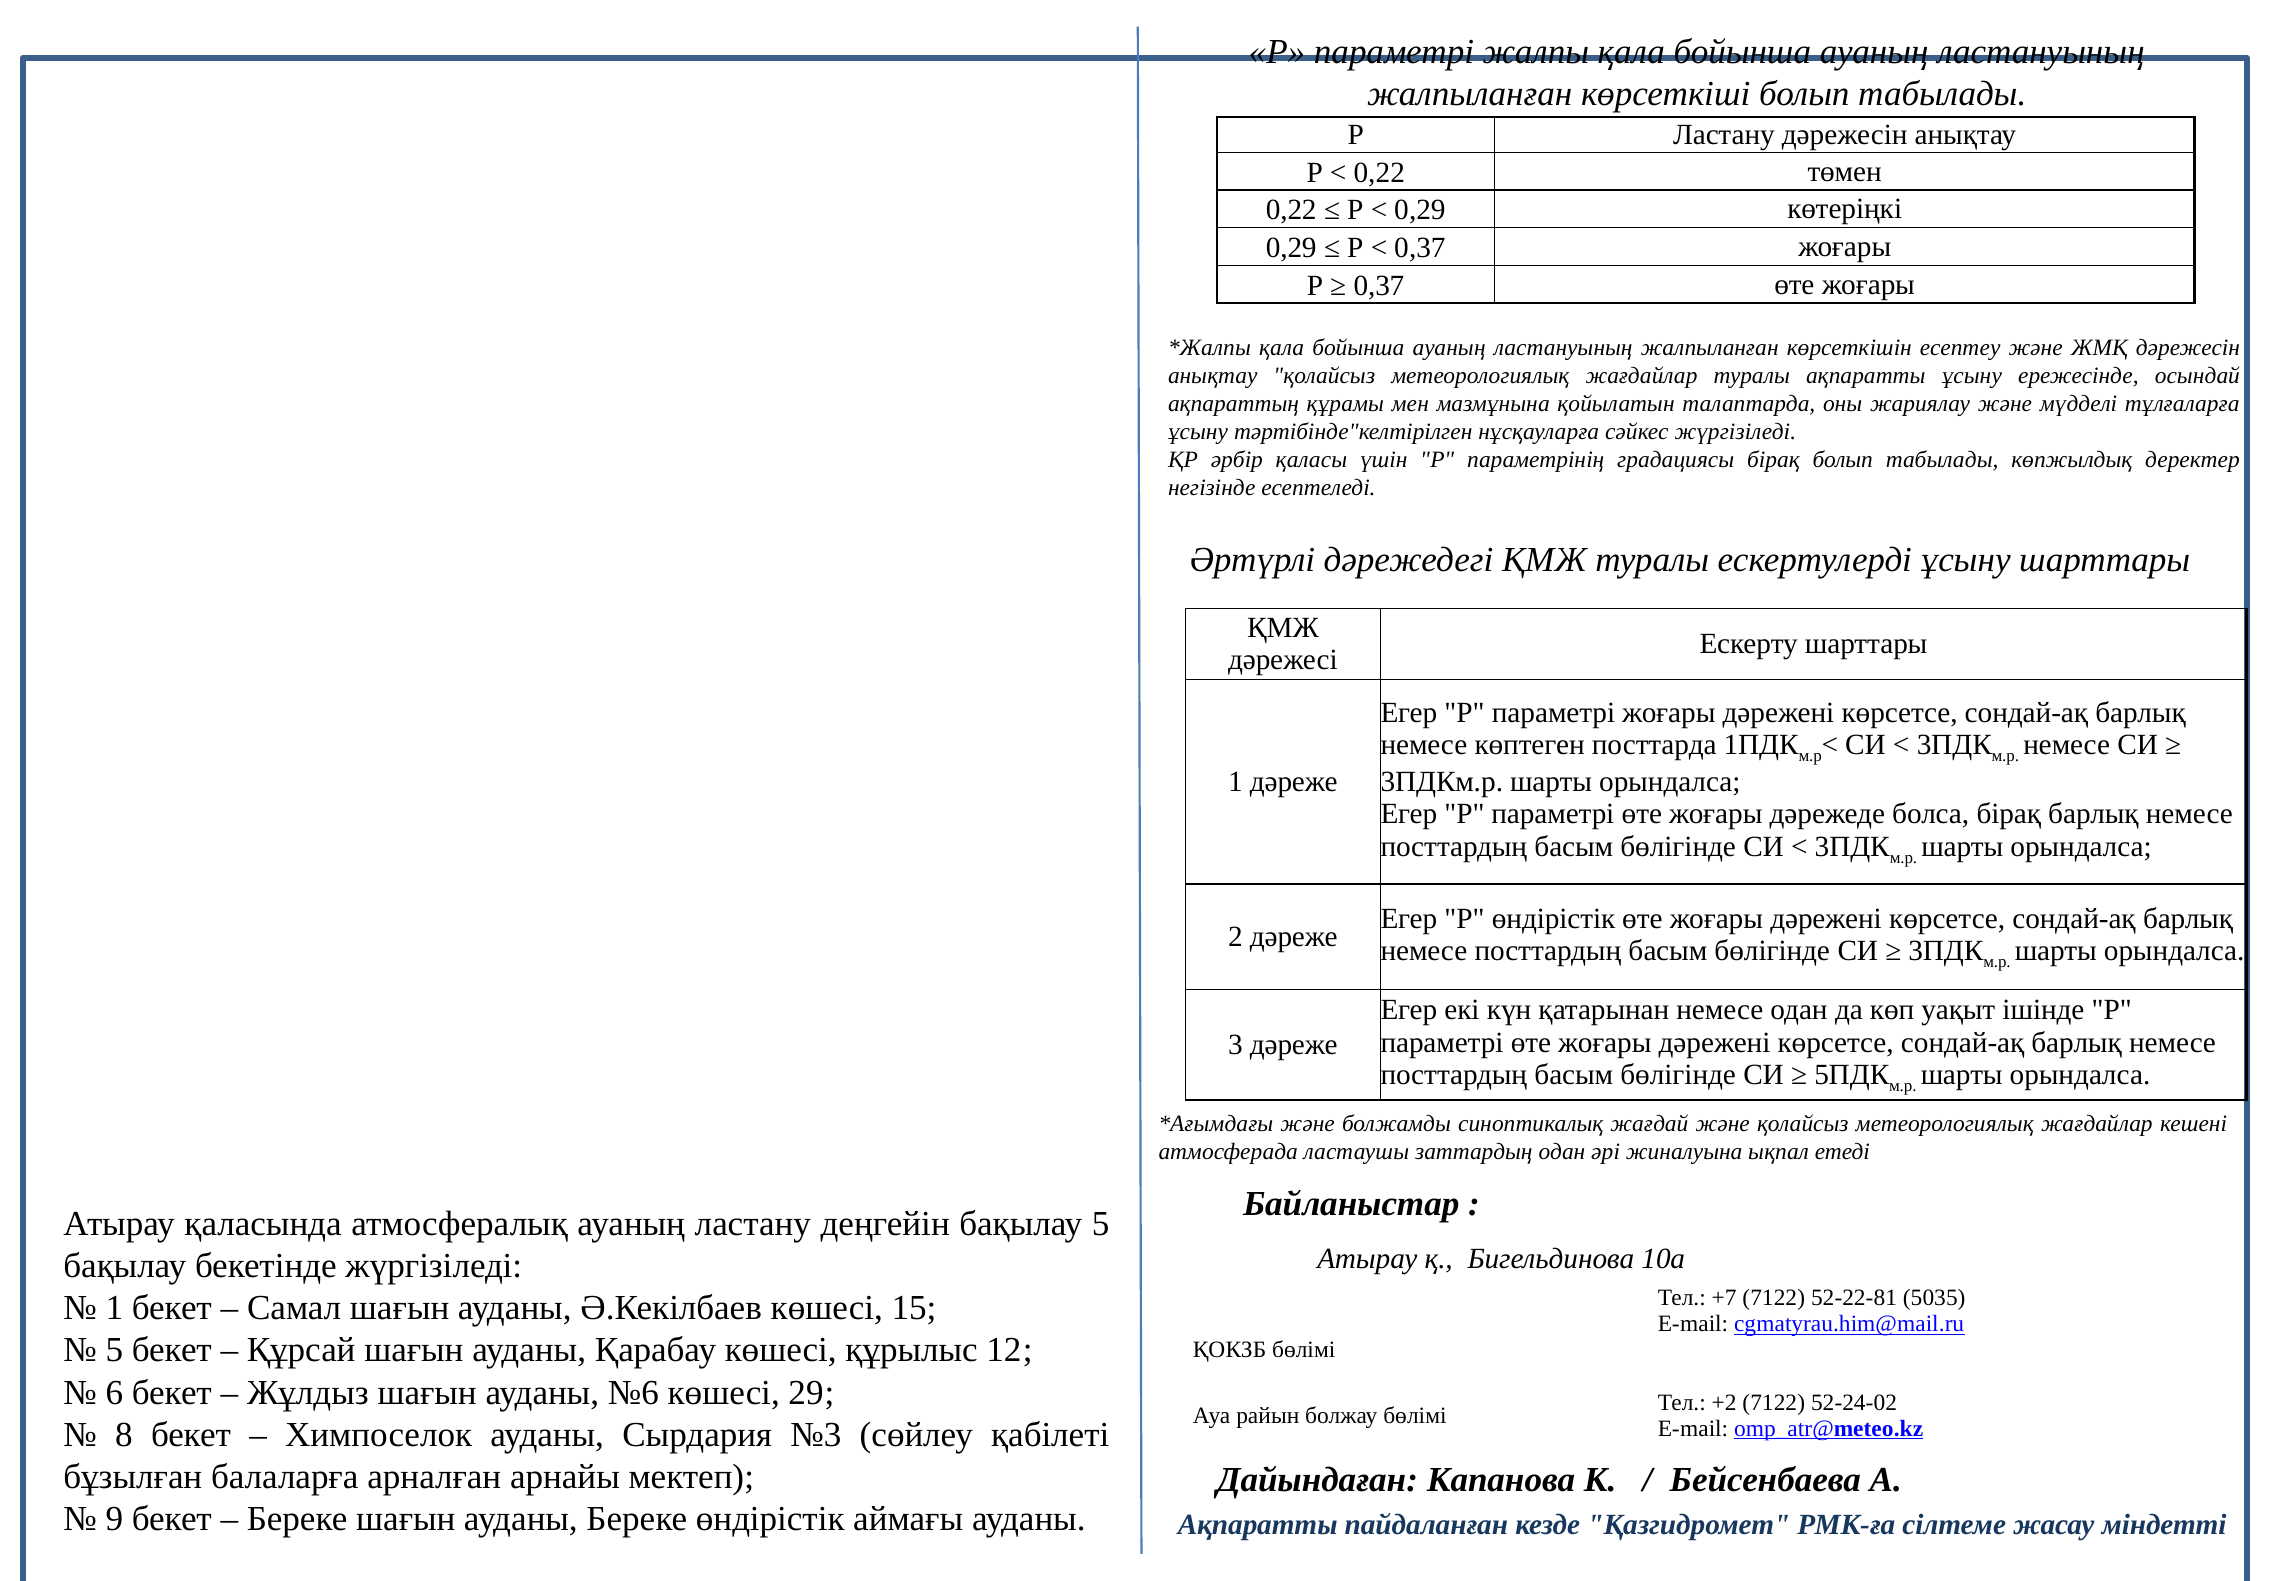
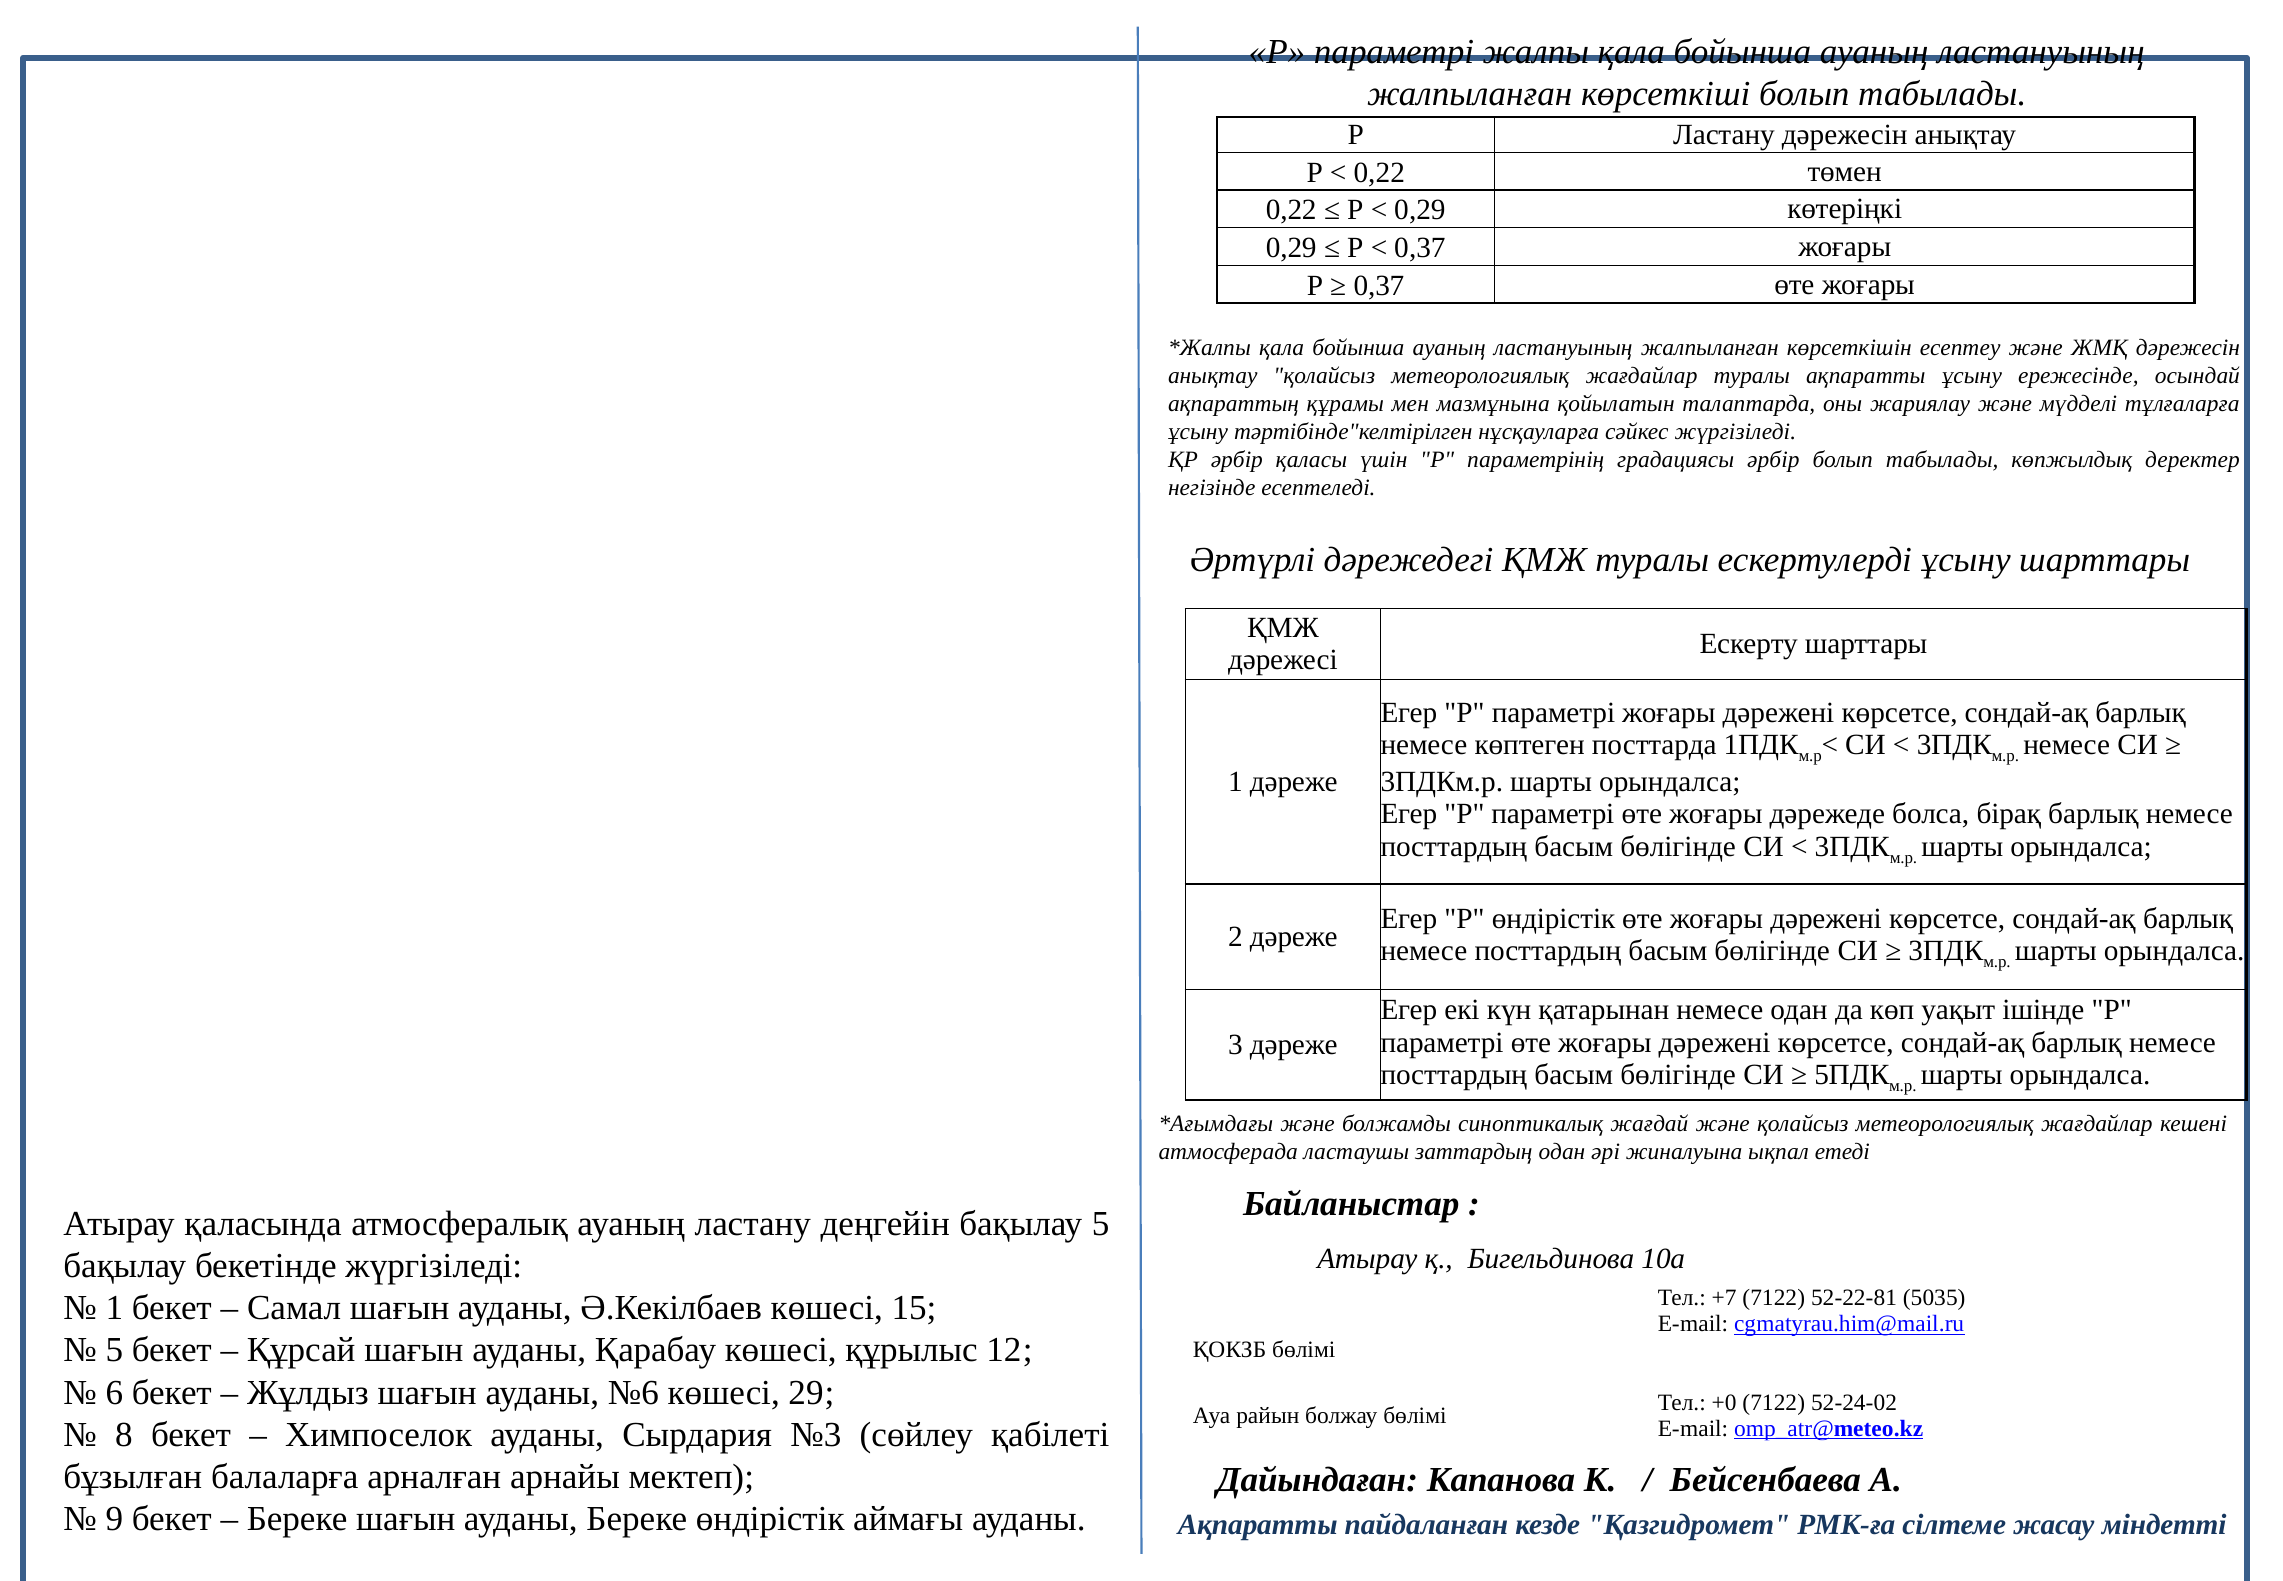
градациясы бірақ: бірақ -> әрбір
+2: +2 -> +0
